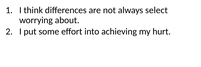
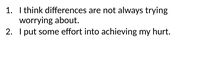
select: select -> trying
